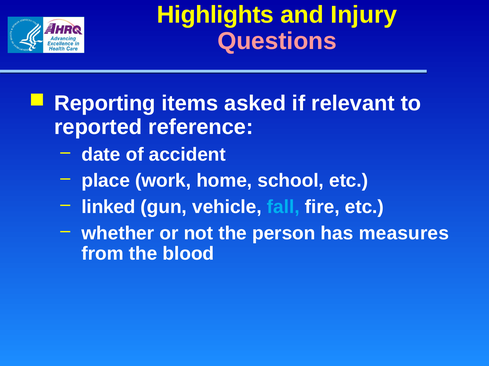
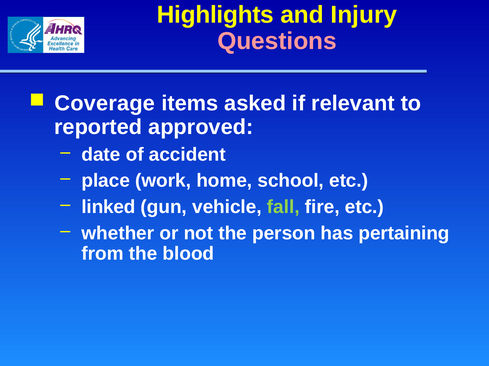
Reporting: Reporting -> Coverage
reference: reference -> approved
fall colour: light blue -> light green
measures: measures -> pertaining
